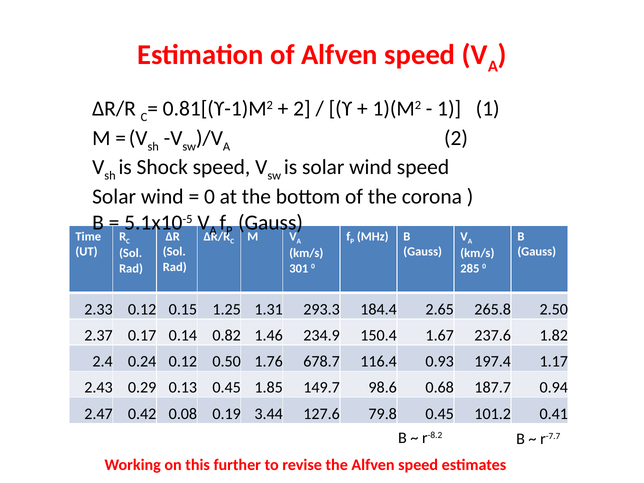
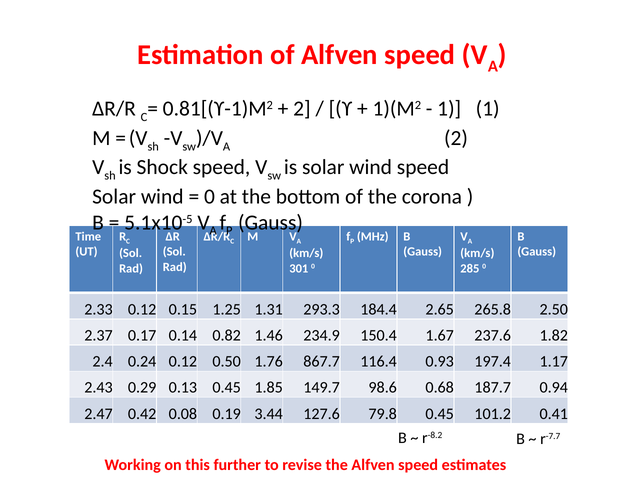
678.7: 678.7 -> 867.7
